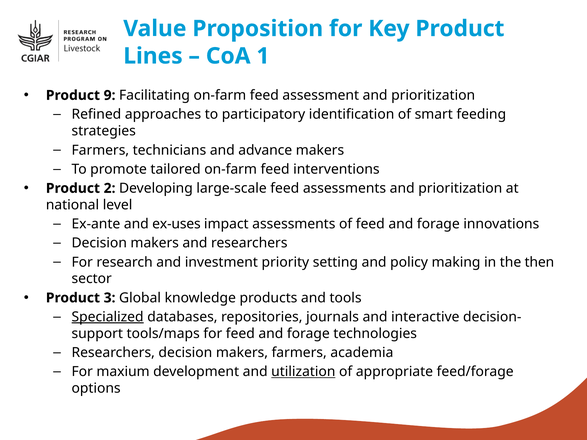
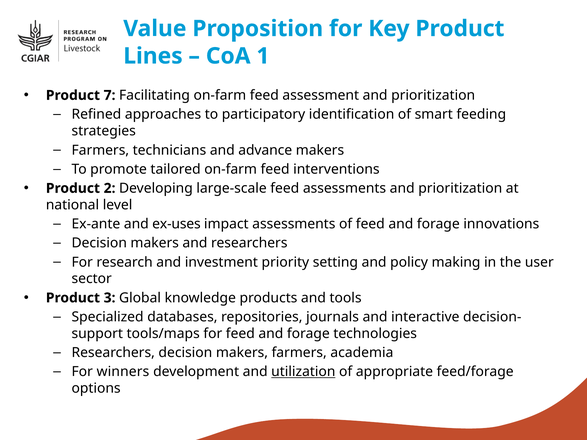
9: 9 -> 7
then: then -> user
Specialized underline: present -> none
maxium: maxium -> winners
